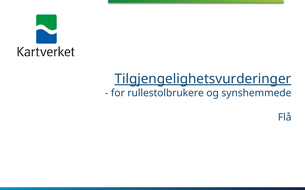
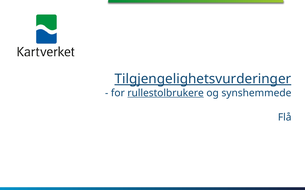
rullestolbrukere underline: none -> present
